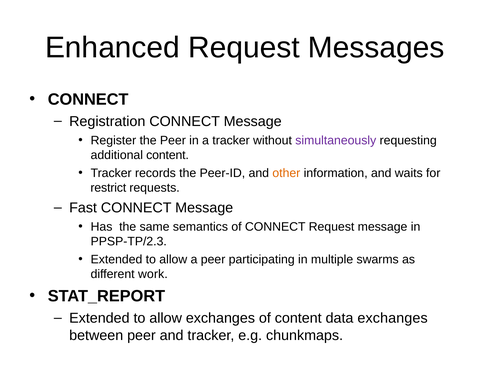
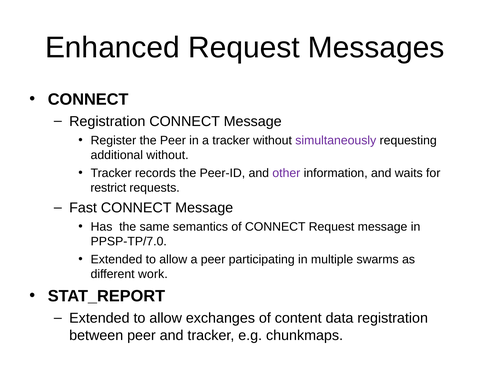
additional content: content -> without
other colour: orange -> purple
PPSP-TP/2.3: PPSP-TP/2.3 -> PPSP-TP/7.0
data exchanges: exchanges -> registration
